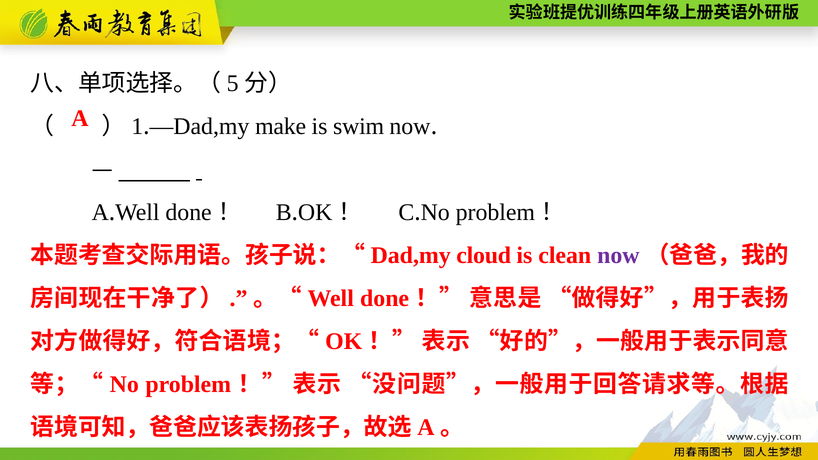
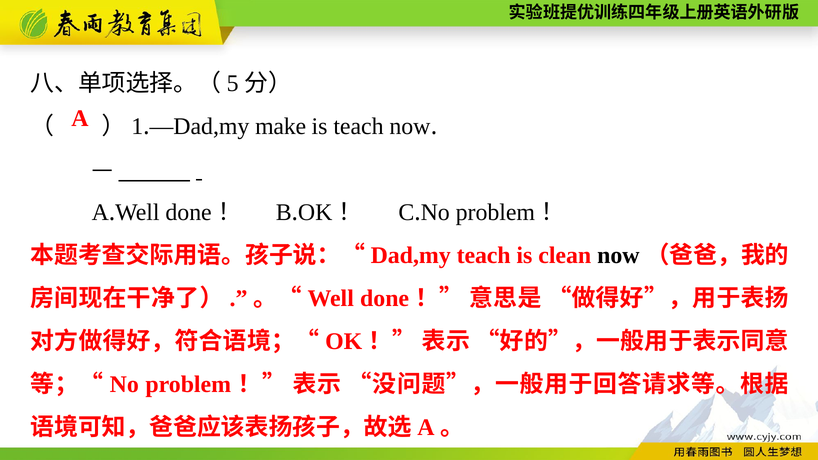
is swim: swim -> teach
cloud at (484, 255): cloud -> teach
now at (618, 255) colour: purple -> black
